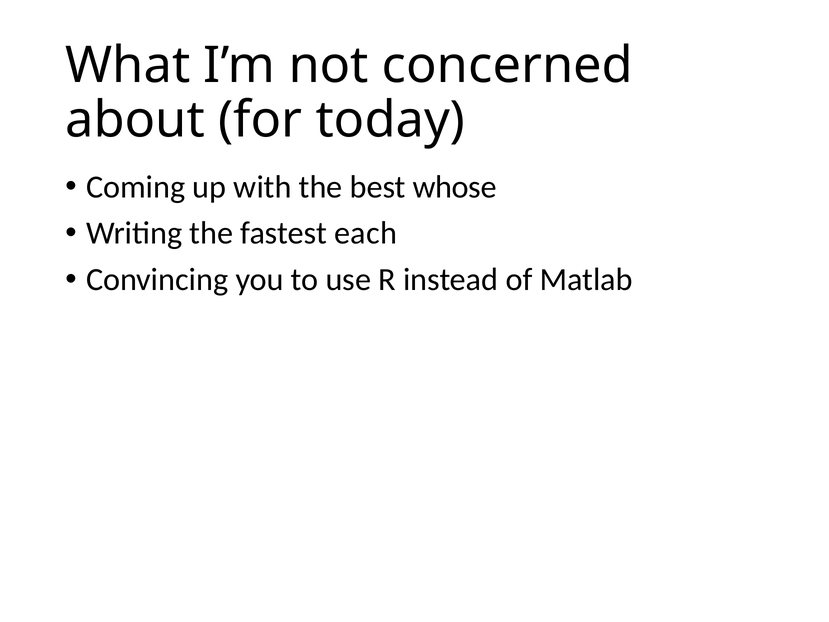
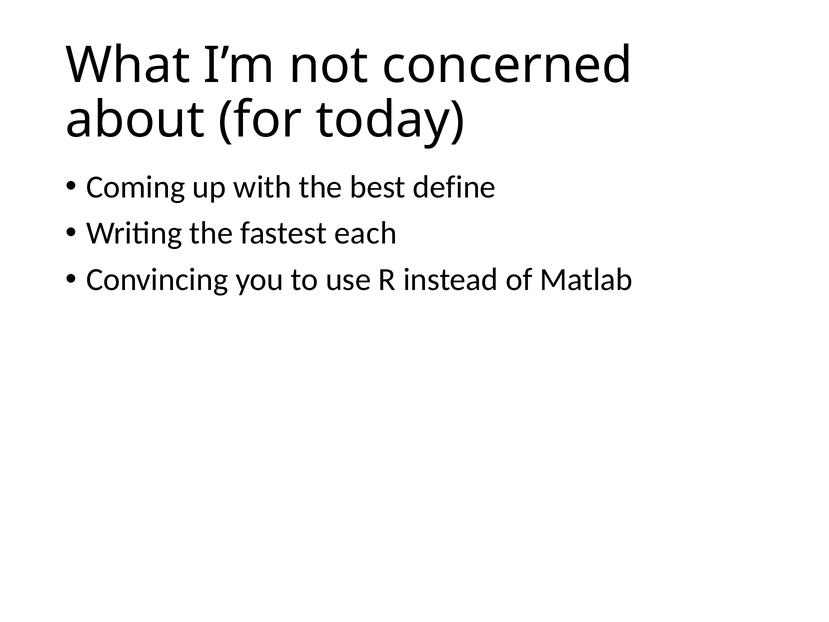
whose: whose -> define
